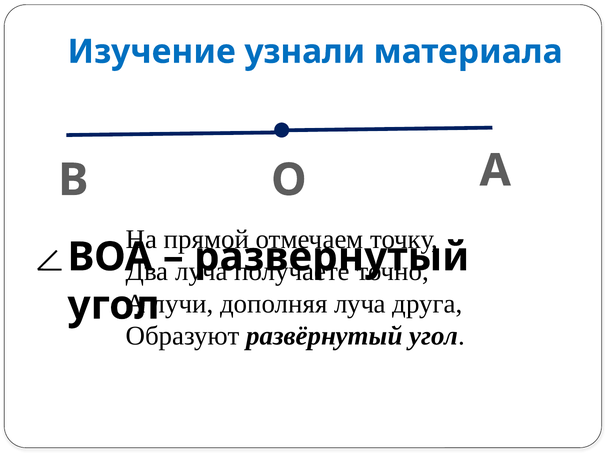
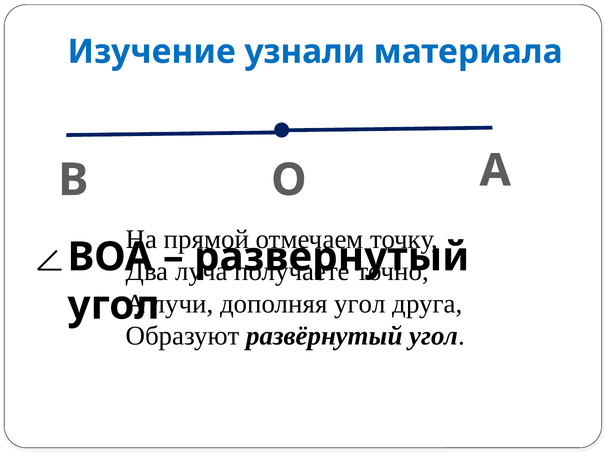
дополняя луча: луча -> угол
